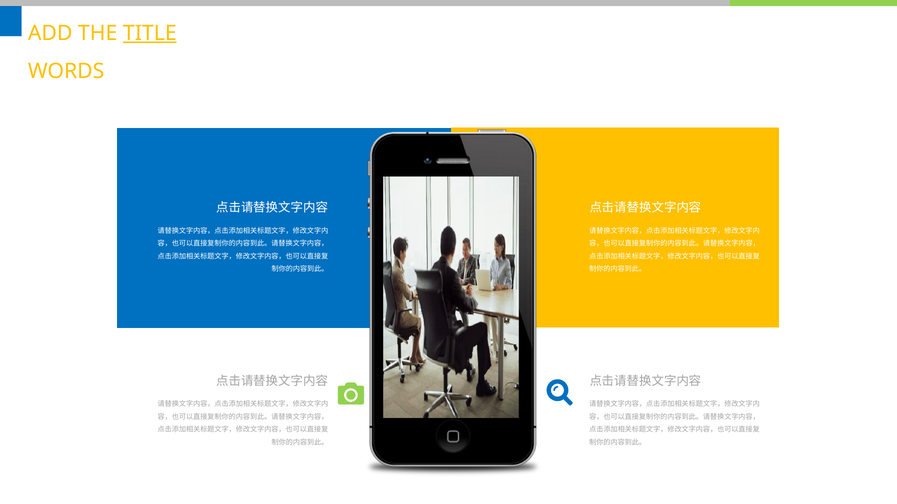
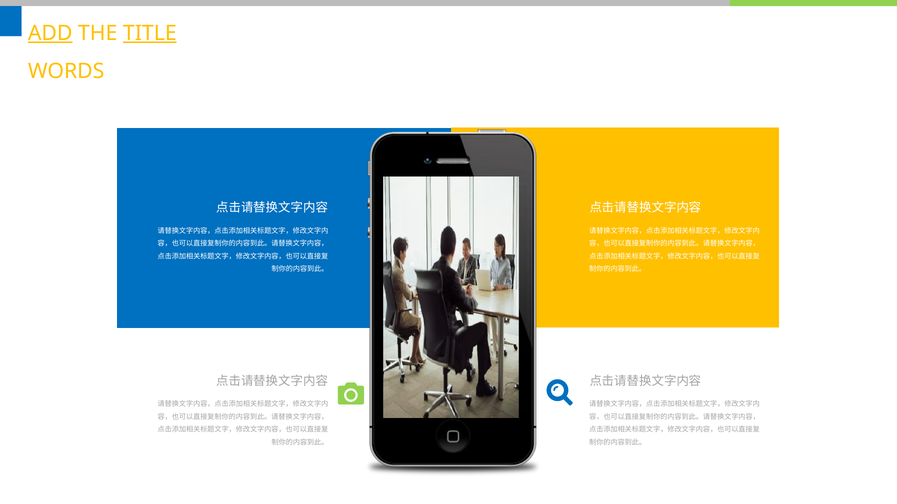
ADD underline: none -> present
